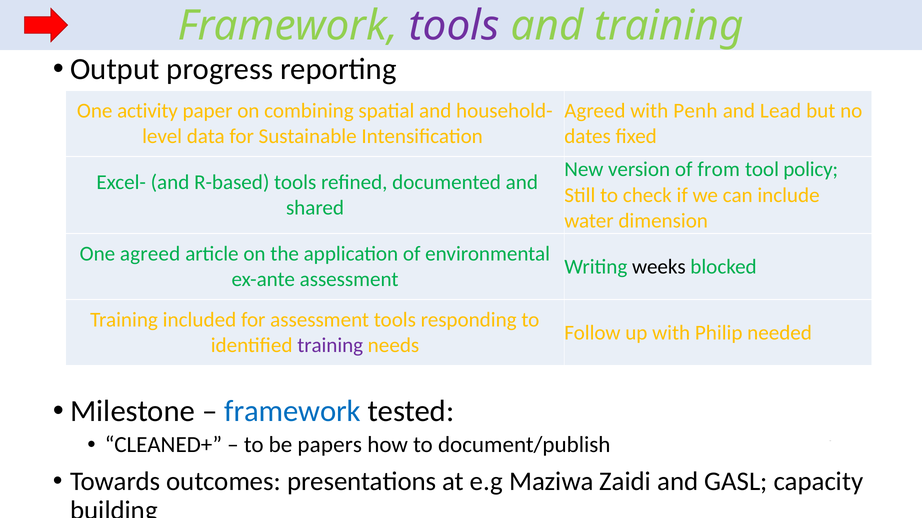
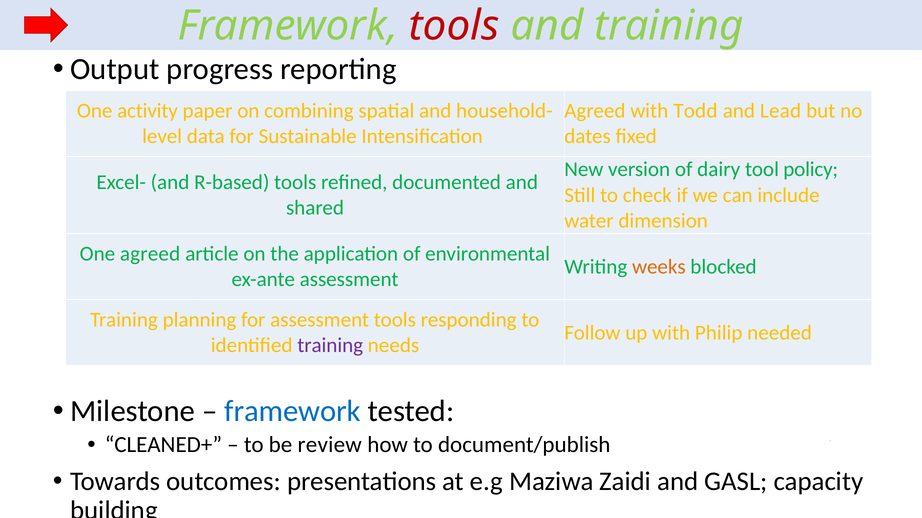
tools at (454, 26) colour: purple -> red
Penh: Penh -> Todd
from: from -> dairy
weeks colour: black -> orange
included: included -> planning
papers: papers -> review
